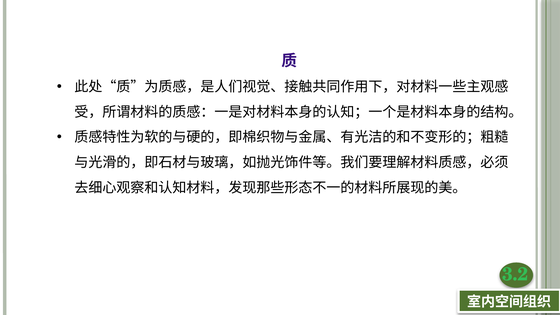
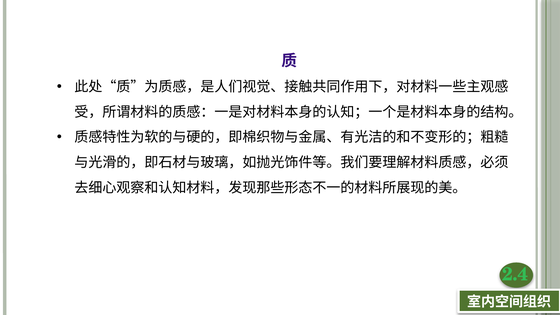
3.2: 3.2 -> 2.4
